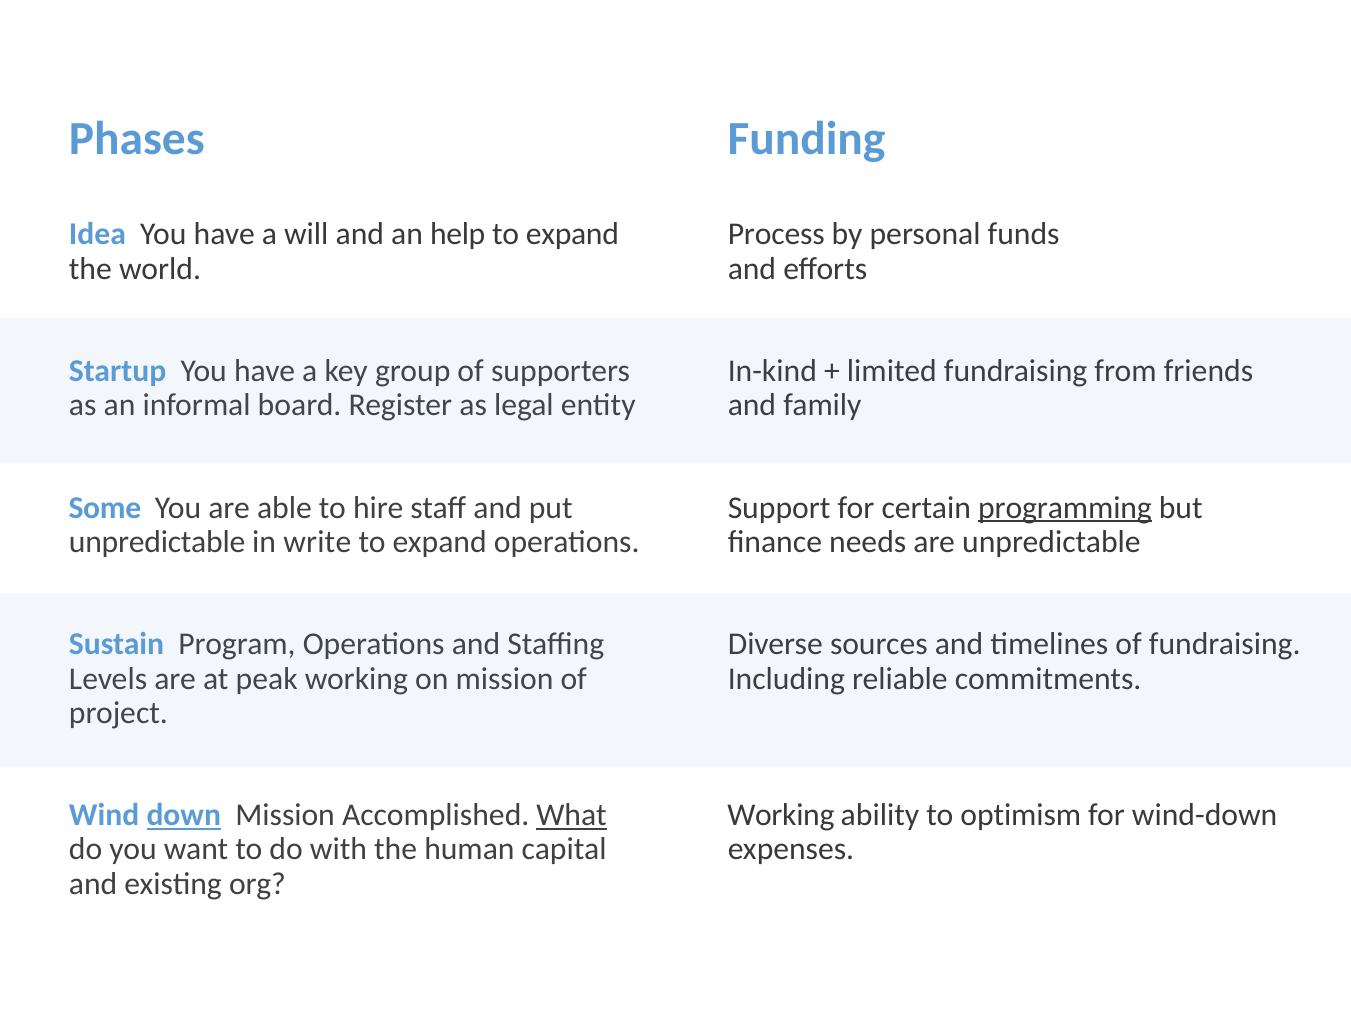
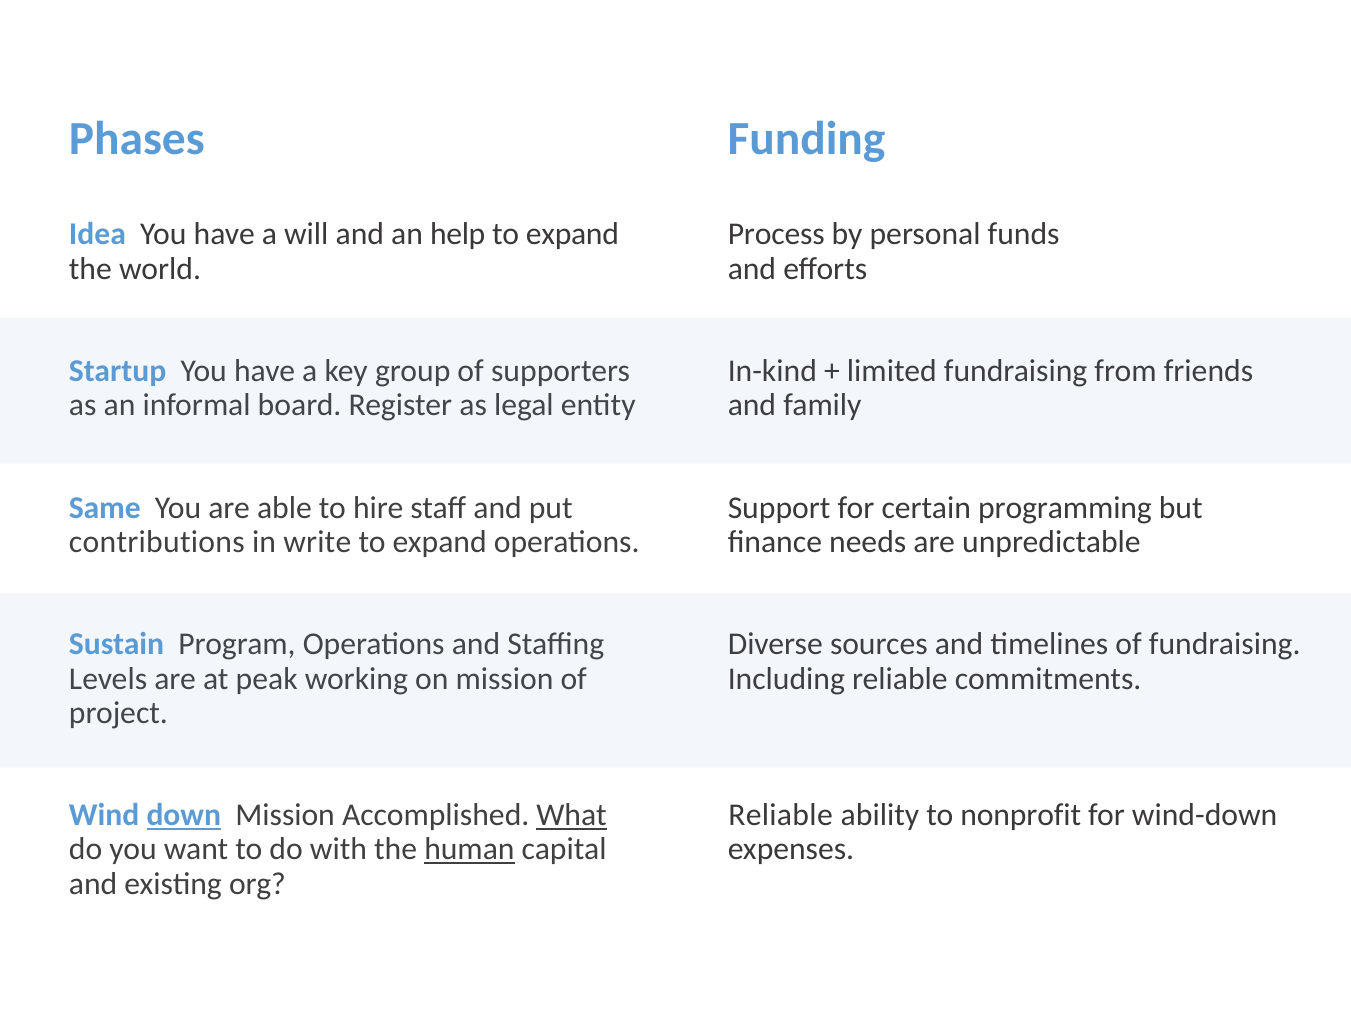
Some: Some -> Same
programming underline: present -> none
unpredictable at (157, 542): unpredictable -> contributions
Working at (781, 816): Working -> Reliable
optimism: optimism -> nonprofit
human underline: none -> present
